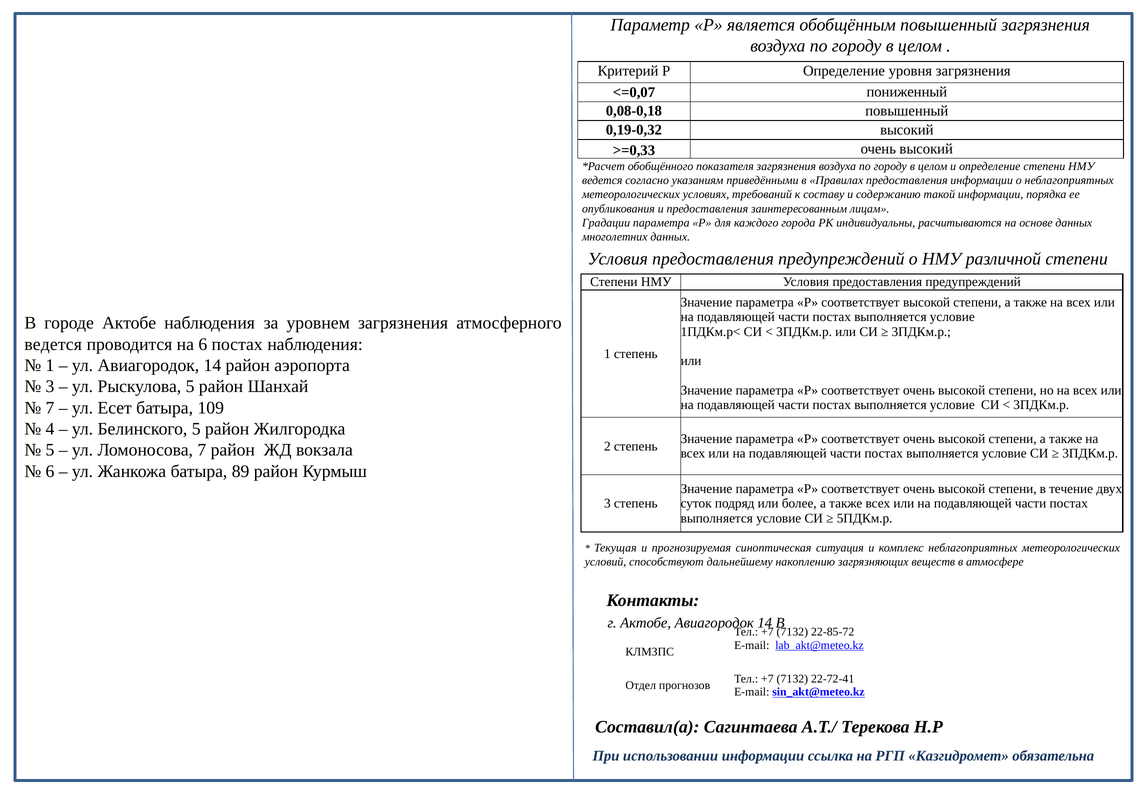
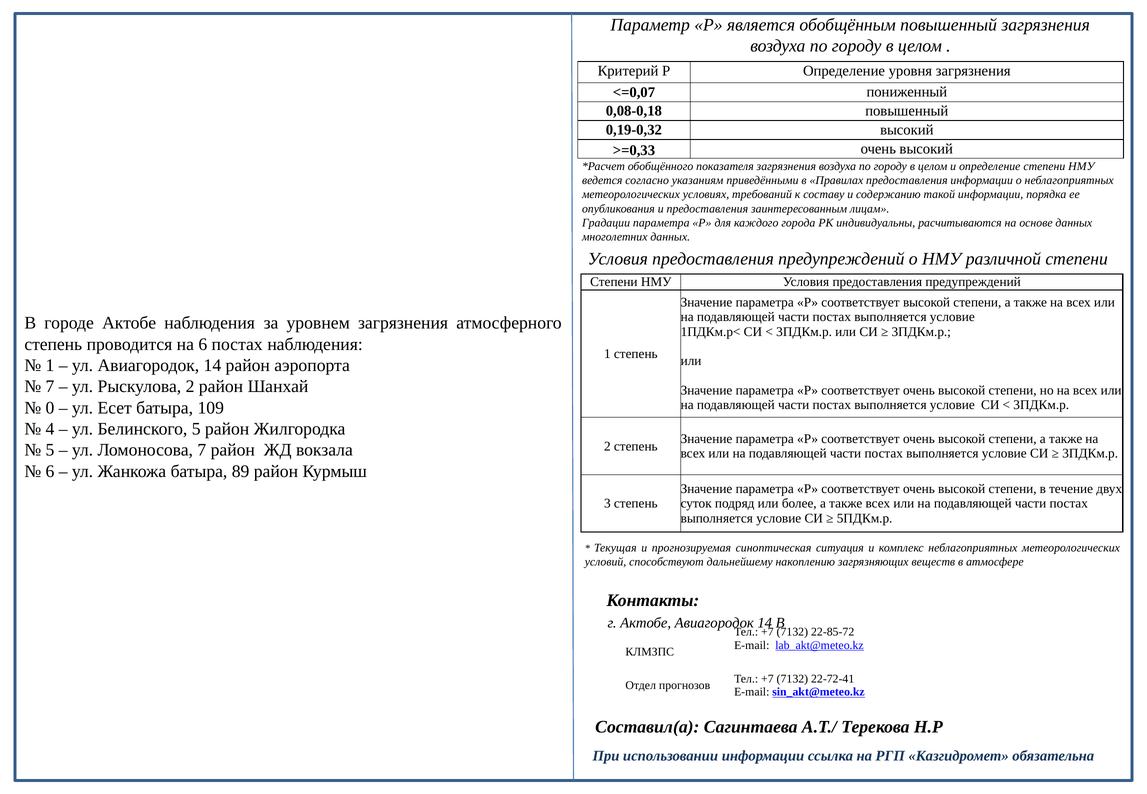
ведется at (53, 344): ведется -> степень
3 at (50, 387): 3 -> 7
Рыскулова 5: 5 -> 2
7 at (50, 408): 7 -> 0
